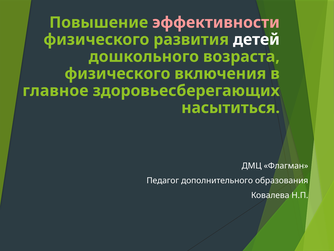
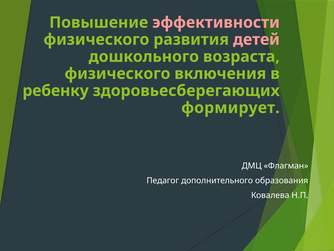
детей colour: white -> pink
главное: главное -> ребенку
насытиться: насытиться -> формирует
